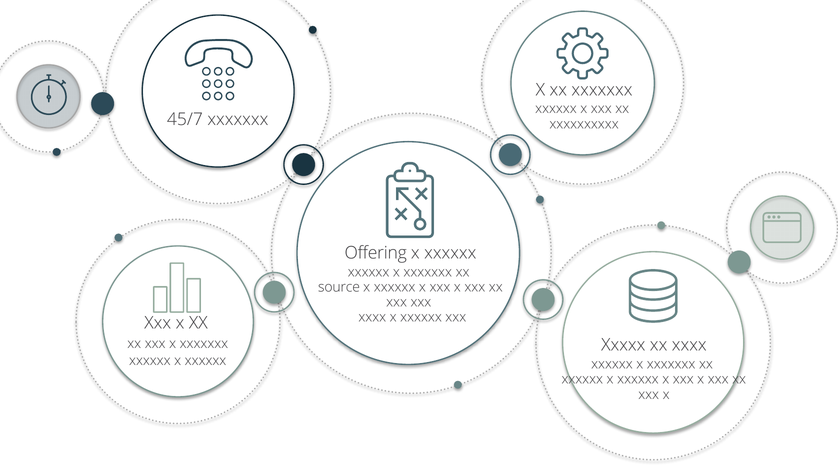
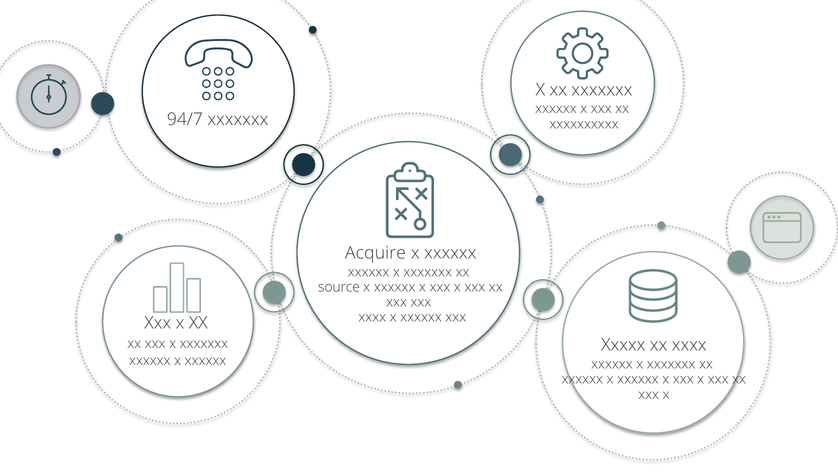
45/7: 45/7 -> 94/7
Offering: Offering -> Acquire
